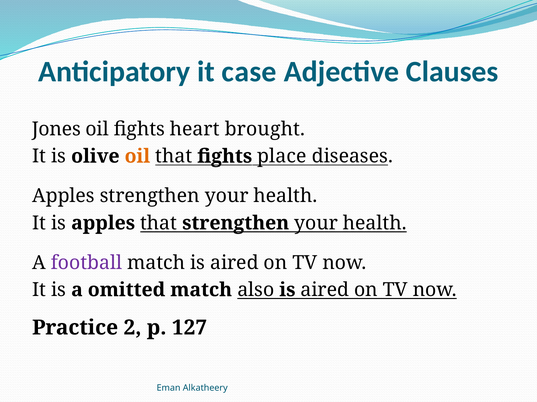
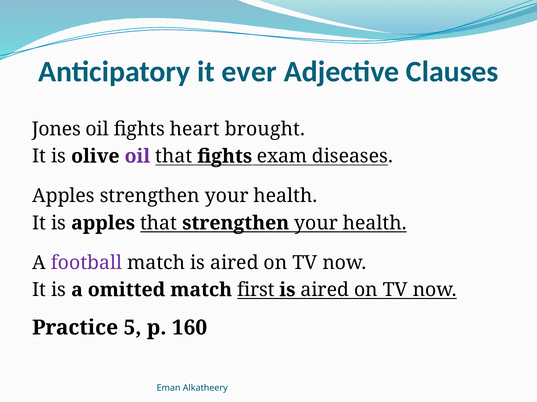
case: case -> ever
oil at (137, 157) colour: orange -> purple
place: place -> exam
also: also -> first
2: 2 -> 5
127: 127 -> 160
